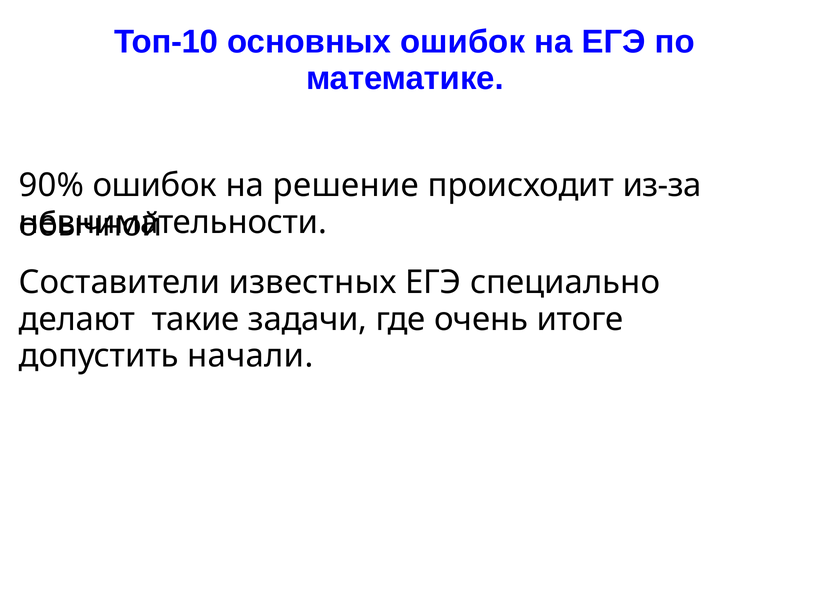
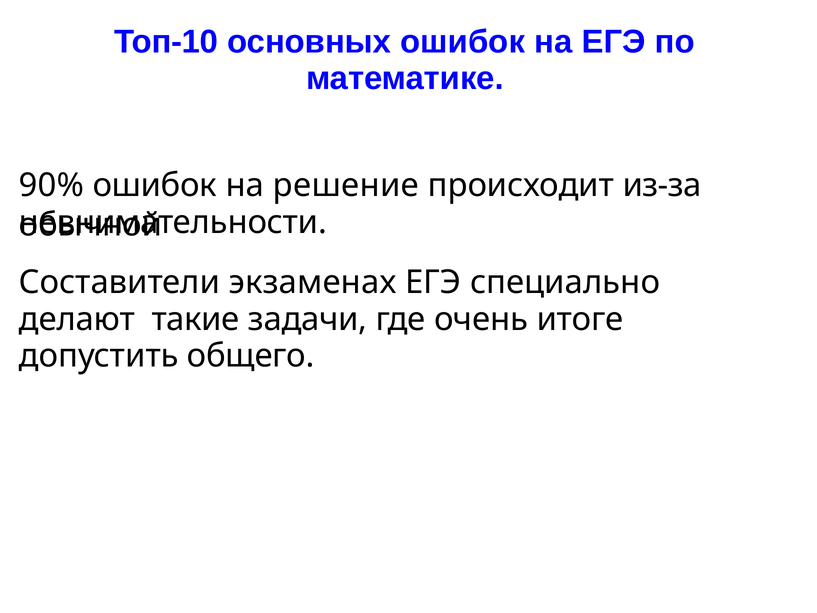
известных: известных -> экзаменах
начали: начали -> общего
